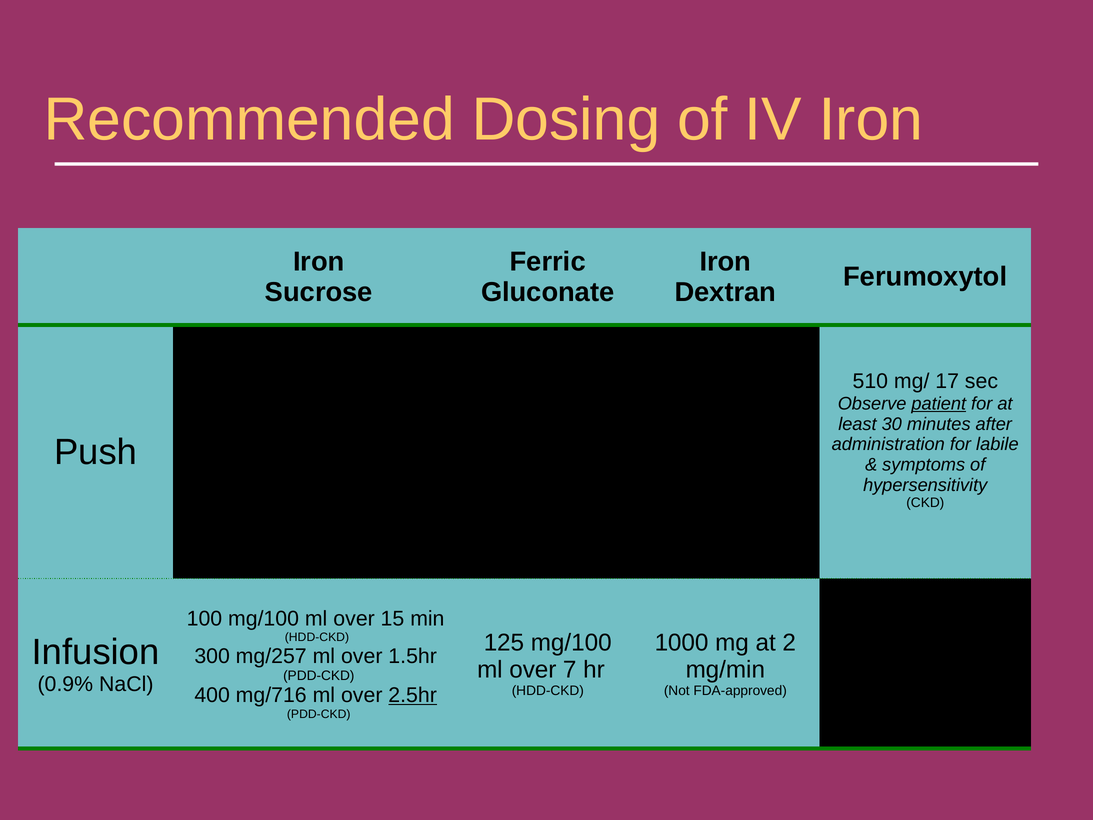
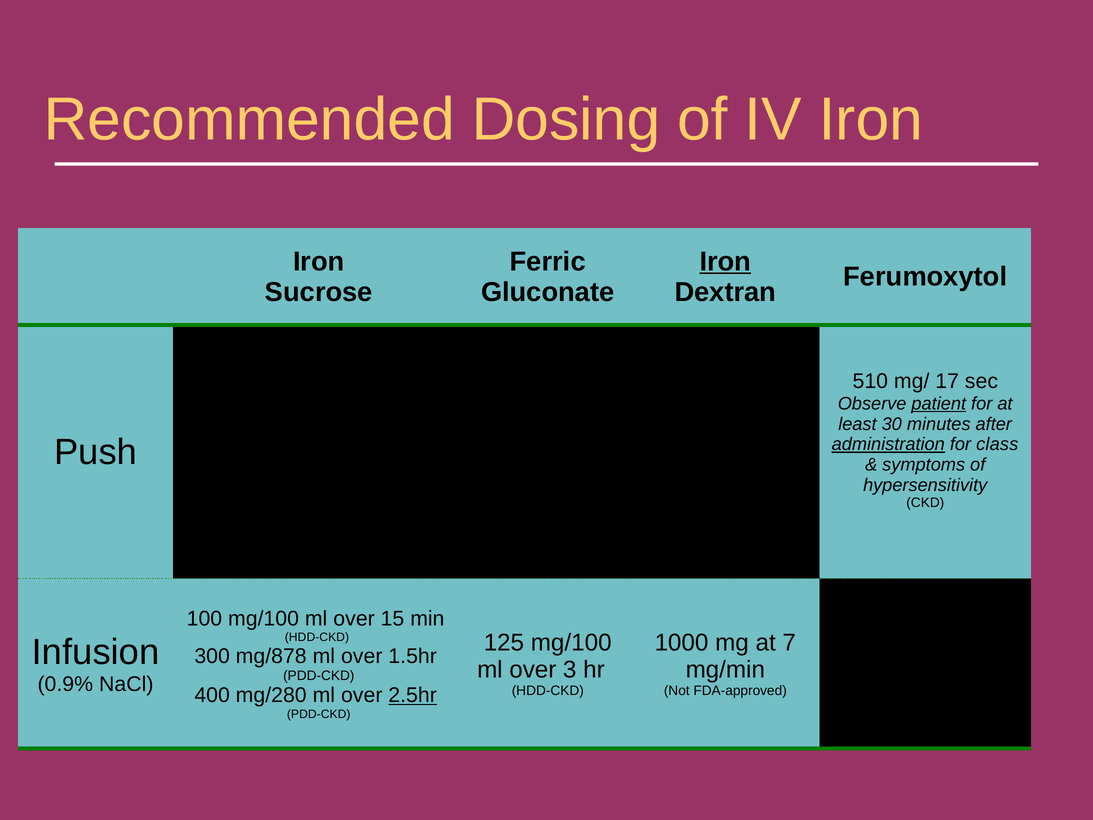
Iron at (725, 262) underline: none -> present
administration underline: none -> present
labile: labile -> class
at 2: 2 -> 7
mg/257: mg/257 -> mg/878
7: 7 -> 3
mg/716: mg/716 -> mg/280
